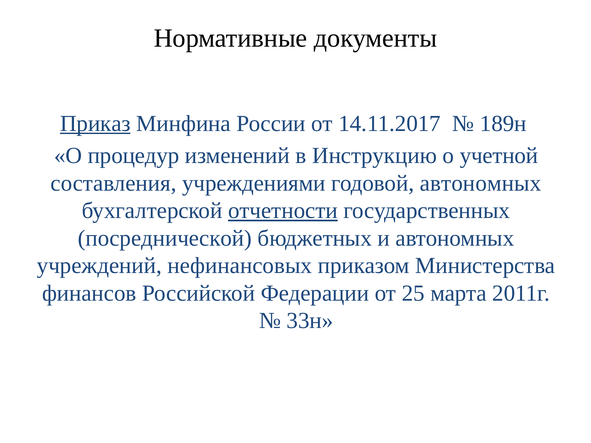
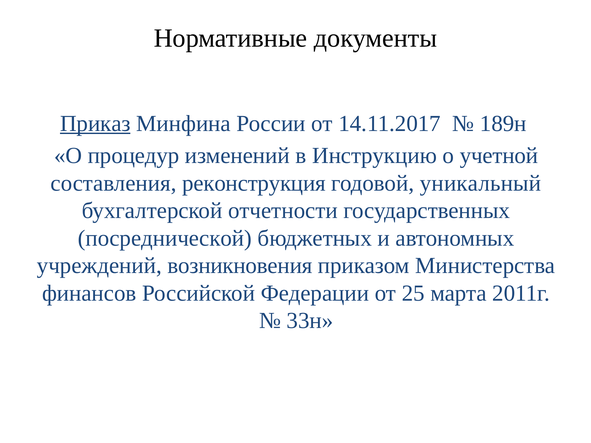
учреждениями: учреждениями -> реконструкция
годовой автономных: автономных -> уникальный
отчетности underline: present -> none
нефинансовых: нефинансовых -> возникновения
